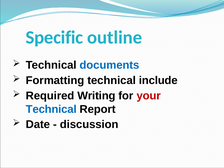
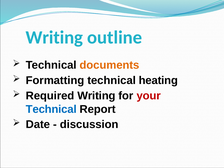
Specific at (54, 37): Specific -> Writing
documents colour: blue -> orange
include: include -> heating
